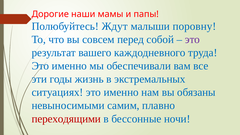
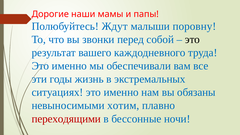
совсем: совсем -> звонки
это at (192, 39) colour: purple -> black
самим: самим -> хотим
